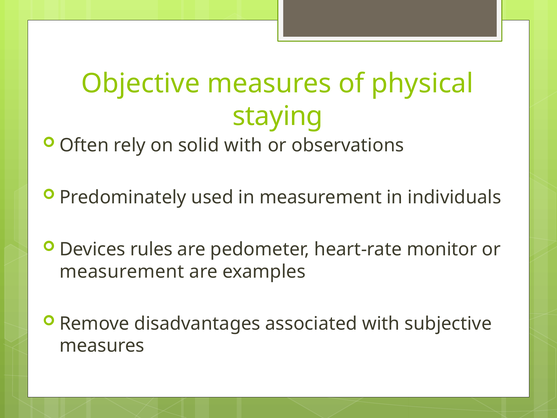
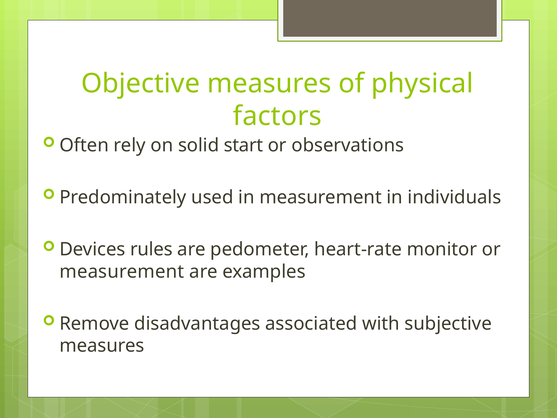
staying: staying -> factors
solid with: with -> start
